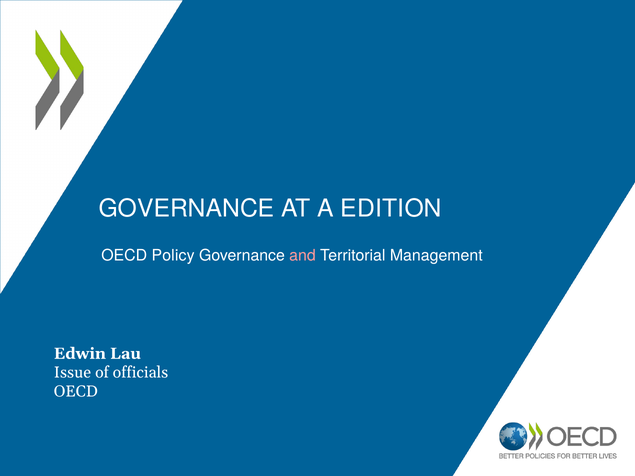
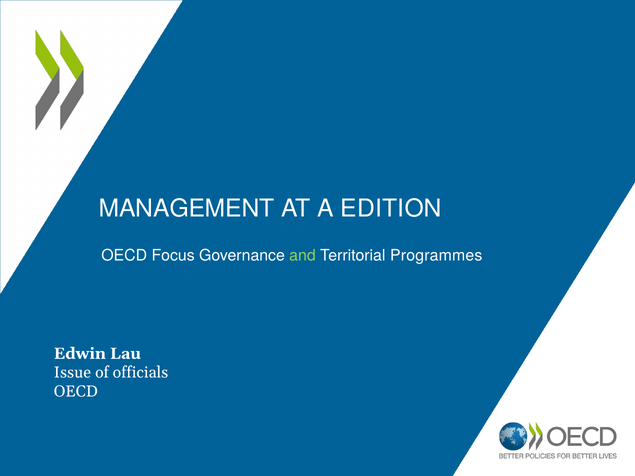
GOVERNANCE at (187, 209): GOVERNANCE -> MANAGEMENT
Policy: Policy -> Focus
and colour: pink -> light green
Management: Management -> Programmes
